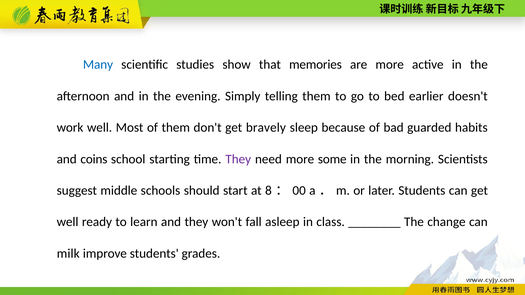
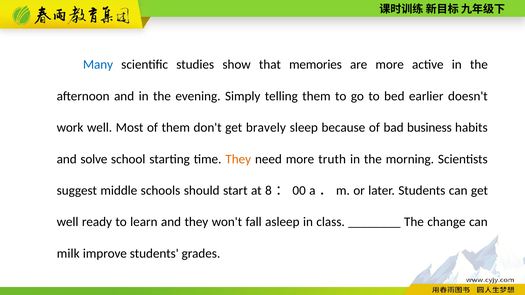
guarded: guarded -> business
coins: coins -> solve
They at (238, 159) colour: purple -> orange
some: some -> truth
